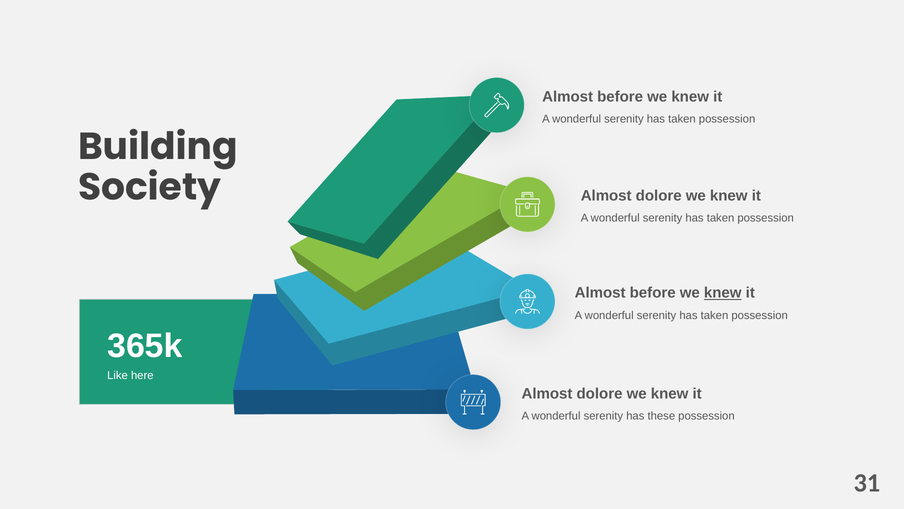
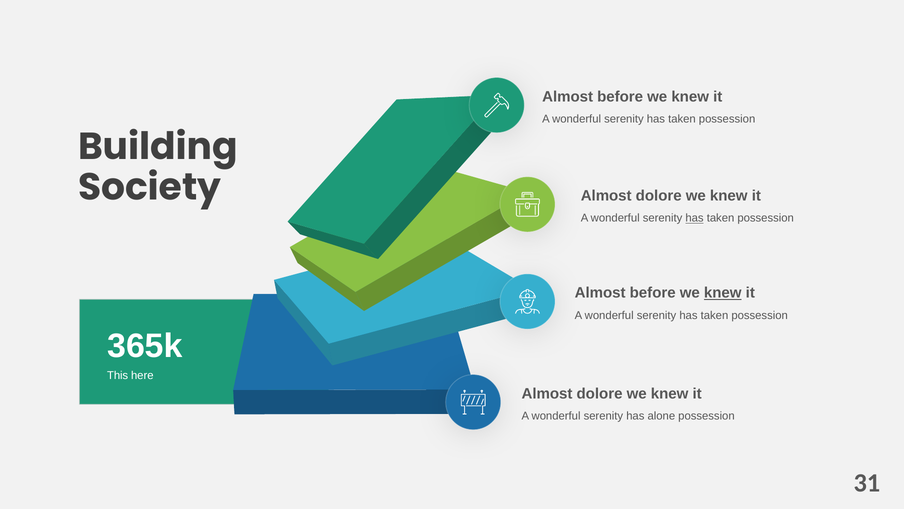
has at (695, 218) underline: none -> present
Like: Like -> This
these: these -> alone
